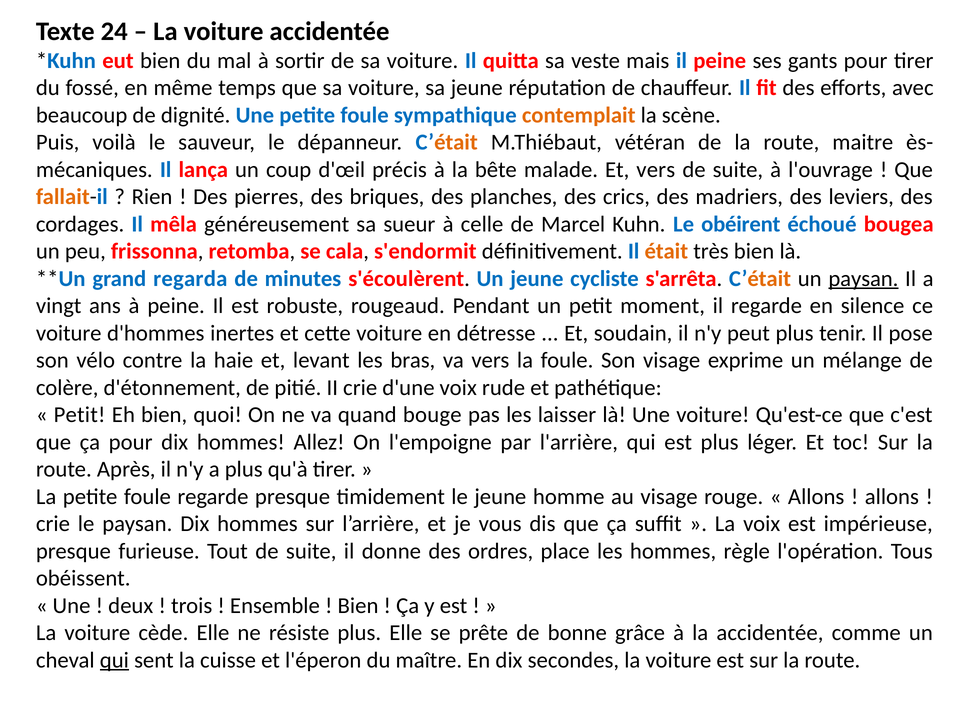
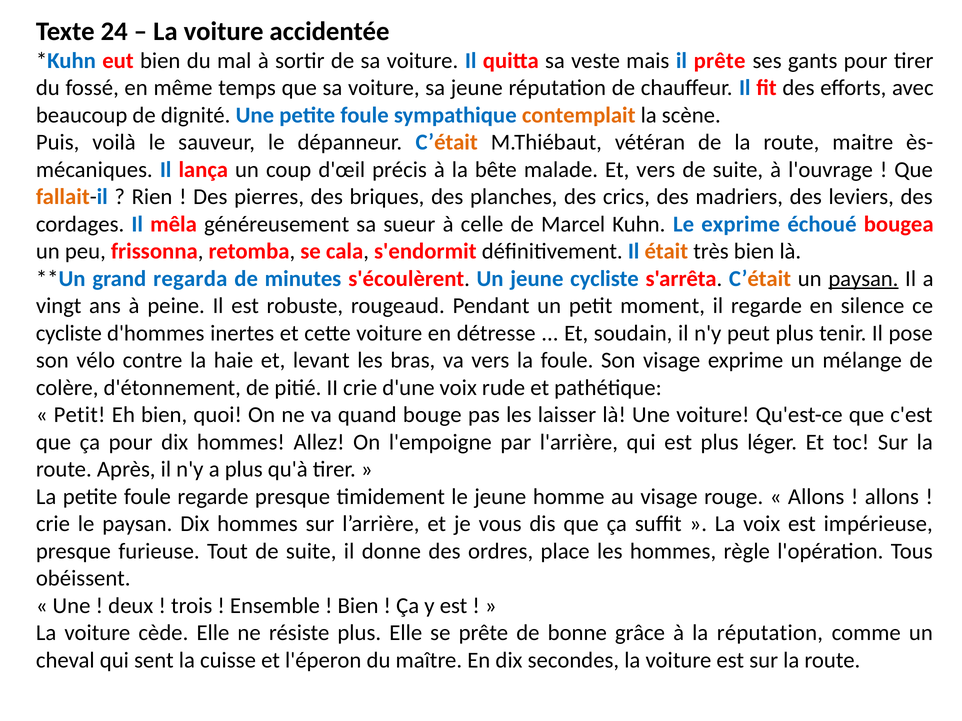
il peine: peine -> prête
Le obéirent: obéirent -> exprime
voiture at (69, 333): voiture -> cycliste
la accidentée: accidentée -> réputation
qui at (114, 661) underline: present -> none
